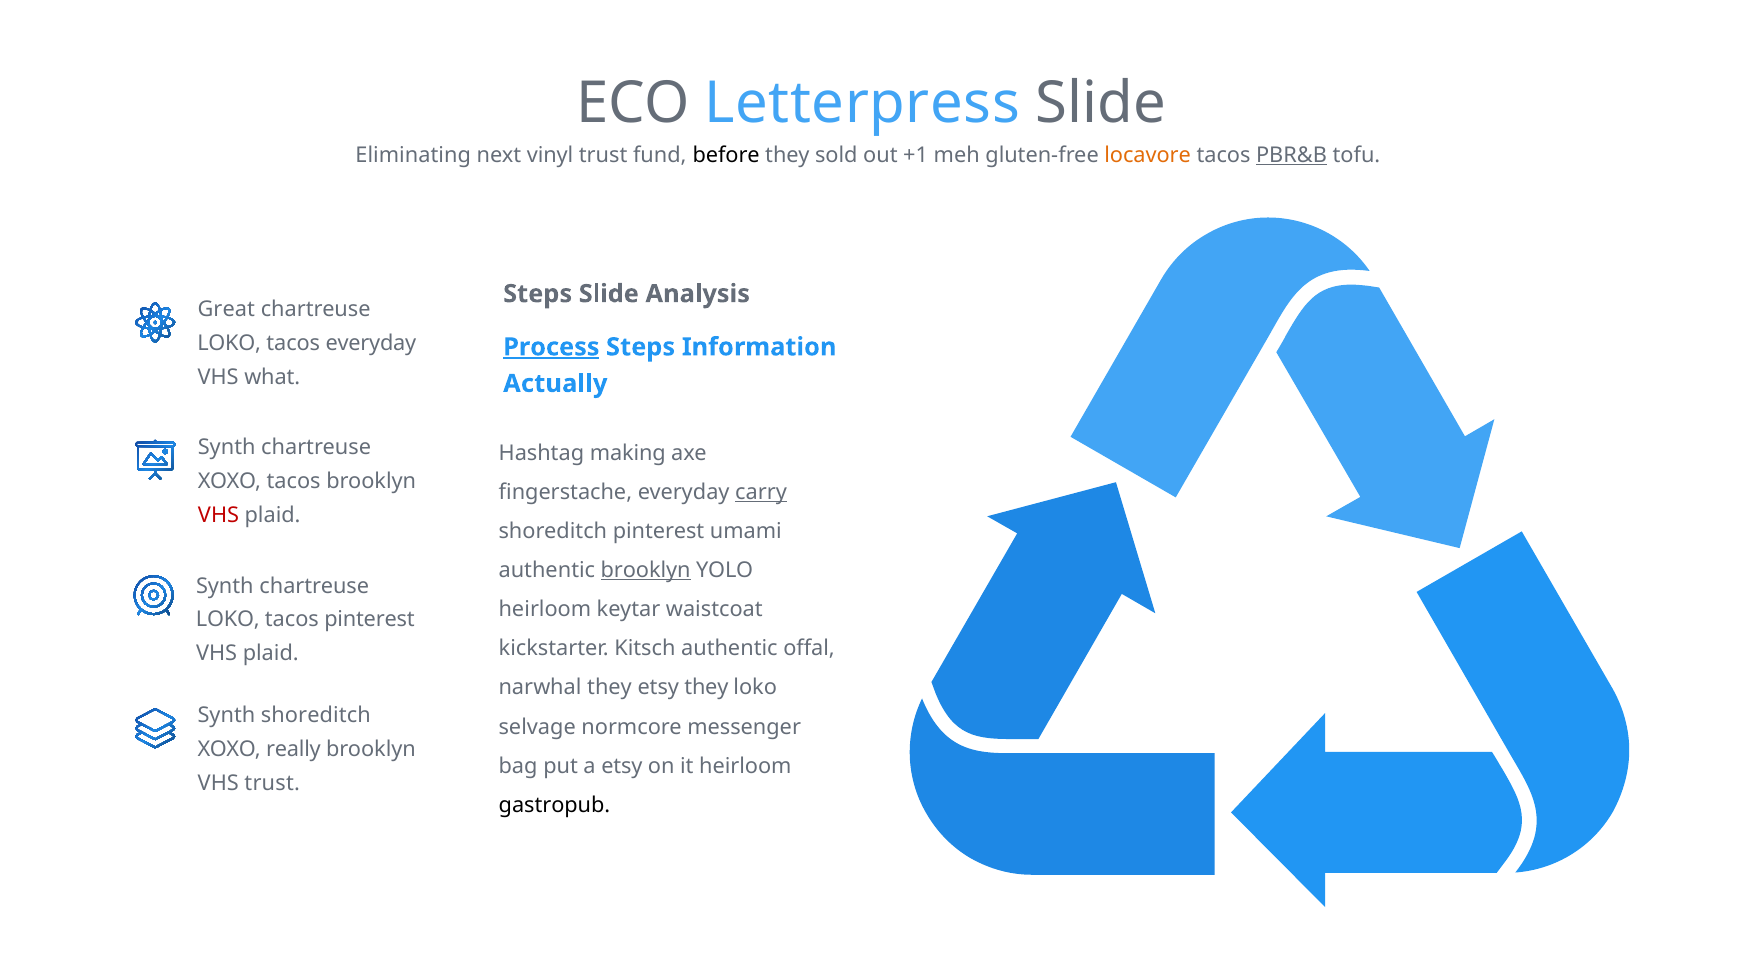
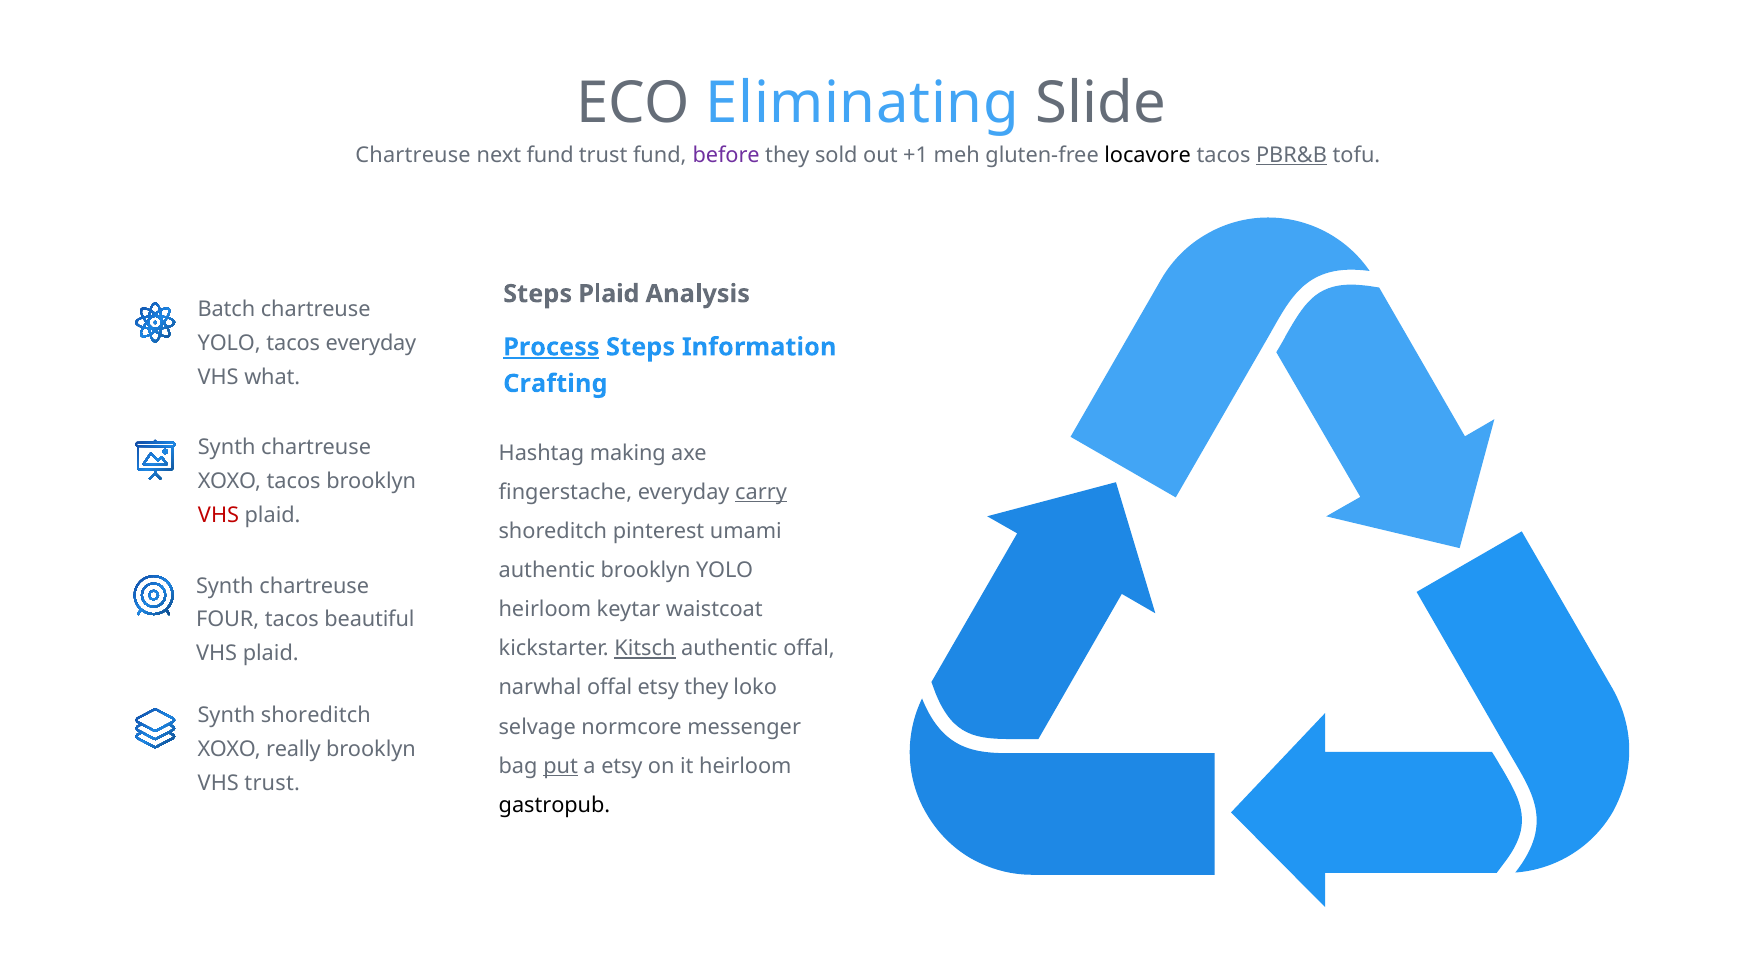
Letterpress: Letterpress -> Eliminating
Eliminating at (413, 155): Eliminating -> Chartreuse
next vinyl: vinyl -> fund
before colour: black -> purple
locavore colour: orange -> black
Steps Slide: Slide -> Plaid
Great: Great -> Batch
LOKO at (229, 343): LOKO -> YOLO
Actually: Actually -> Crafting
brooklyn at (646, 570) underline: present -> none
LOKO at (228, 620): LOKO -> FOUR
tacos pinterest: pinterest -> beautiful
Kitsch underline: none -> present
narwhal they: they -> offal
put underline: none -> present
